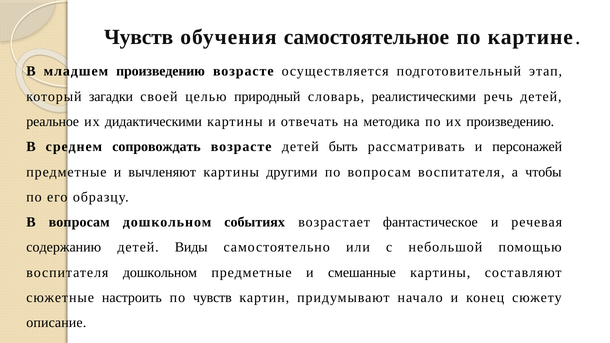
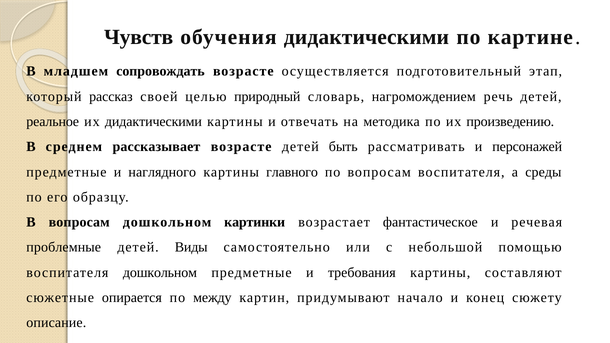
обучения самостоятельное: самостоятельное -> дидактическими
младшем произведению: произведению -> сопровождать
загадки: загадки -> рассказ
реалистическими: реалистическими -> нагромождением
сопровождать: сопровождать -> рассказывает
вычленяют: вычленяют -> наглядного
другими: другими -> главного
чтобы: чтобы -> среды
событиях: событиях -> картинки
содержанию: содержанию -> проблемные
смешанные: смешанные -> требования
настроить: настроить -> опирается
по чувств: чувств -> между
